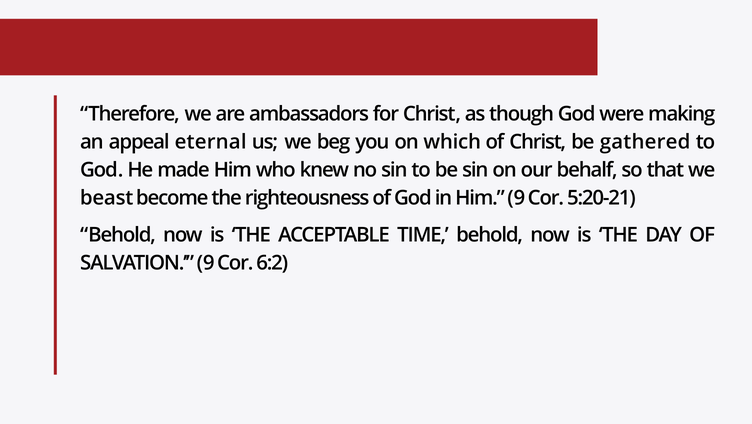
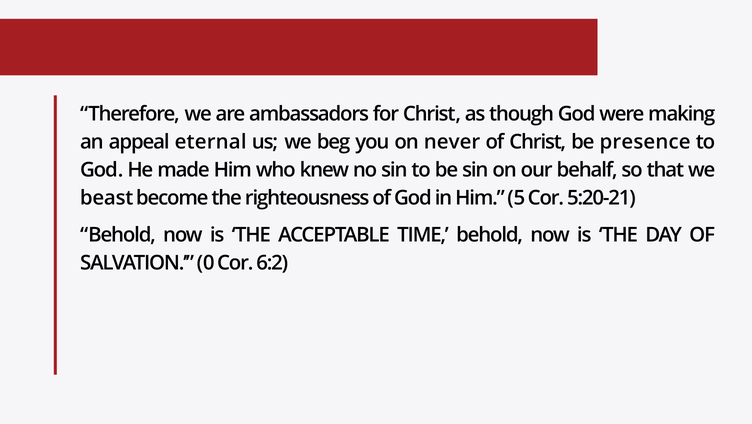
which: which -> never
gathered: gathered -> presence
Him 9: 9 -> 5
SALVATION 9: 9 -> 0
